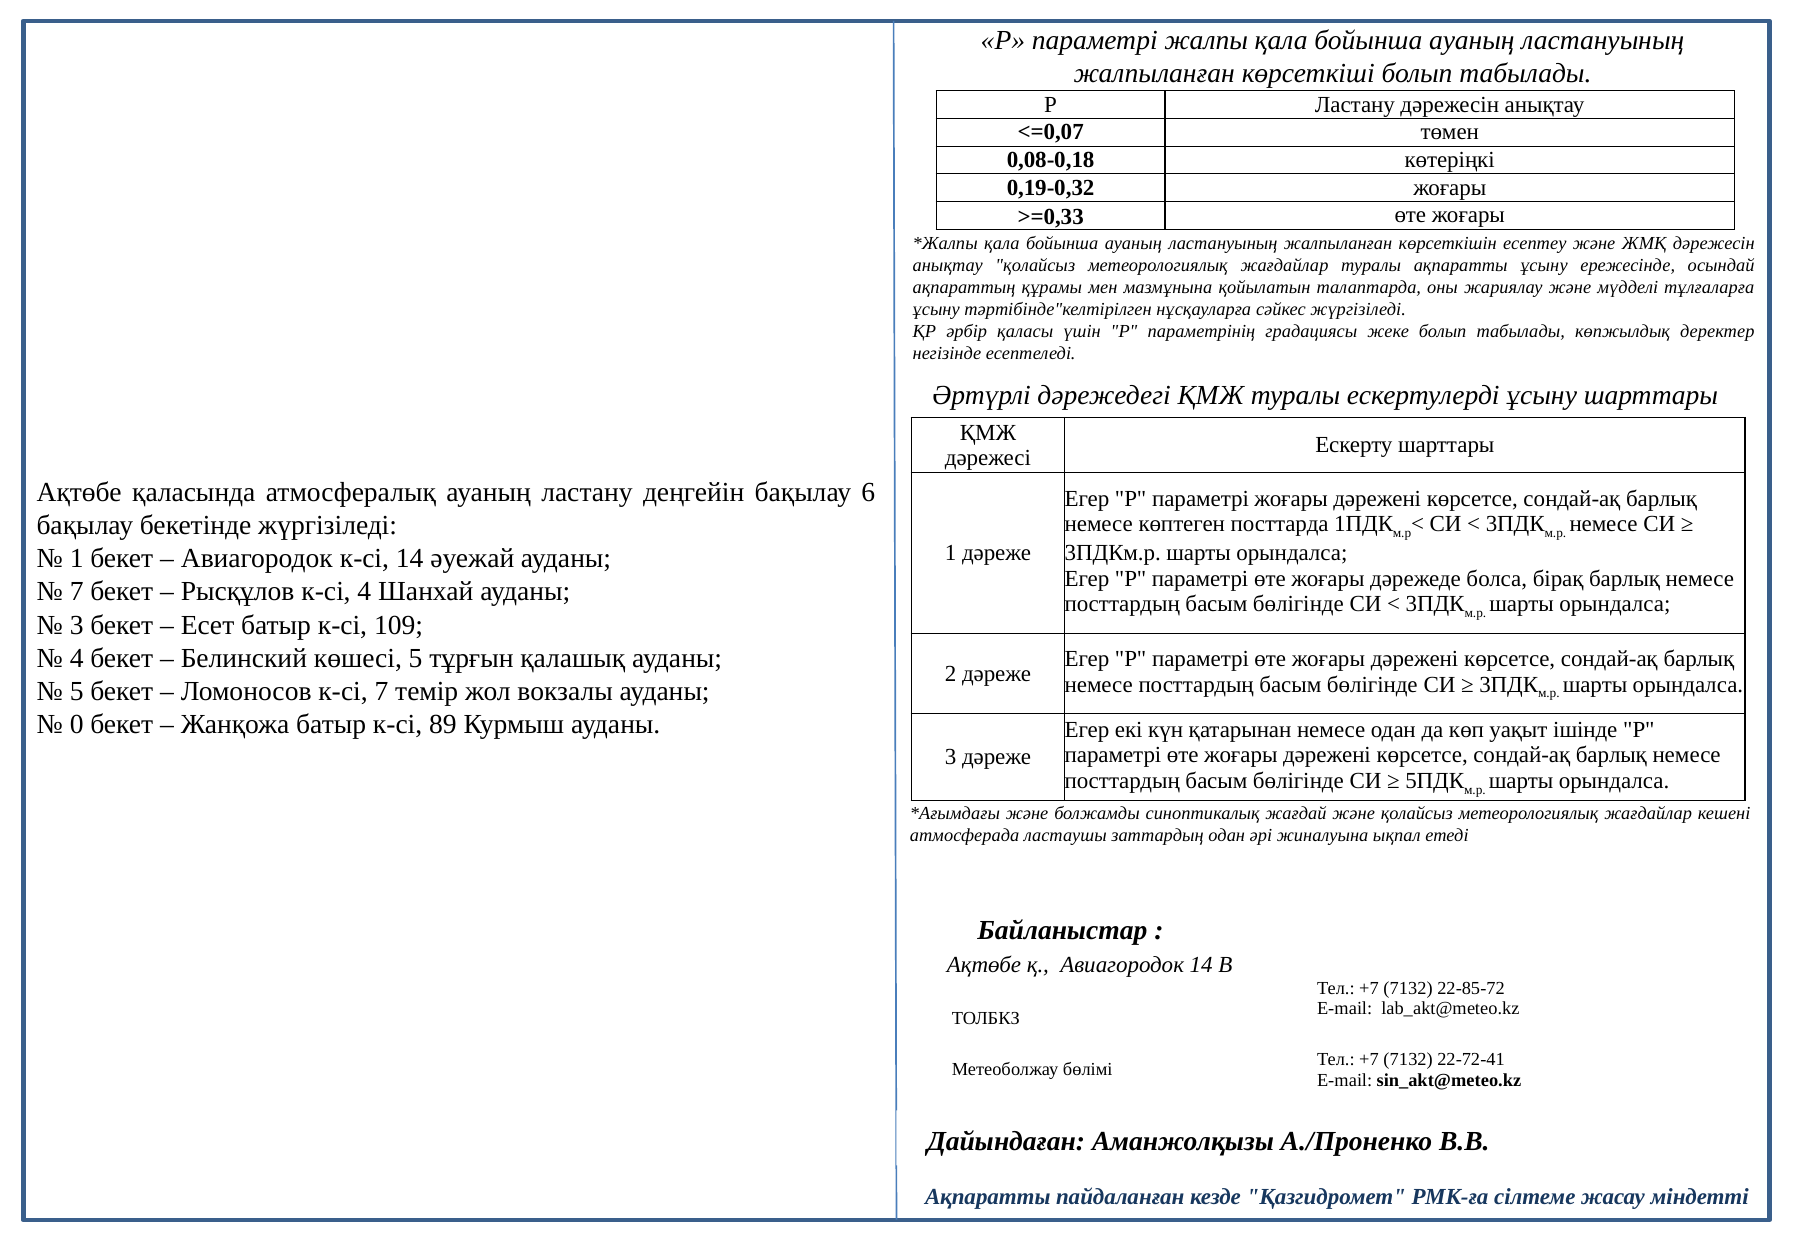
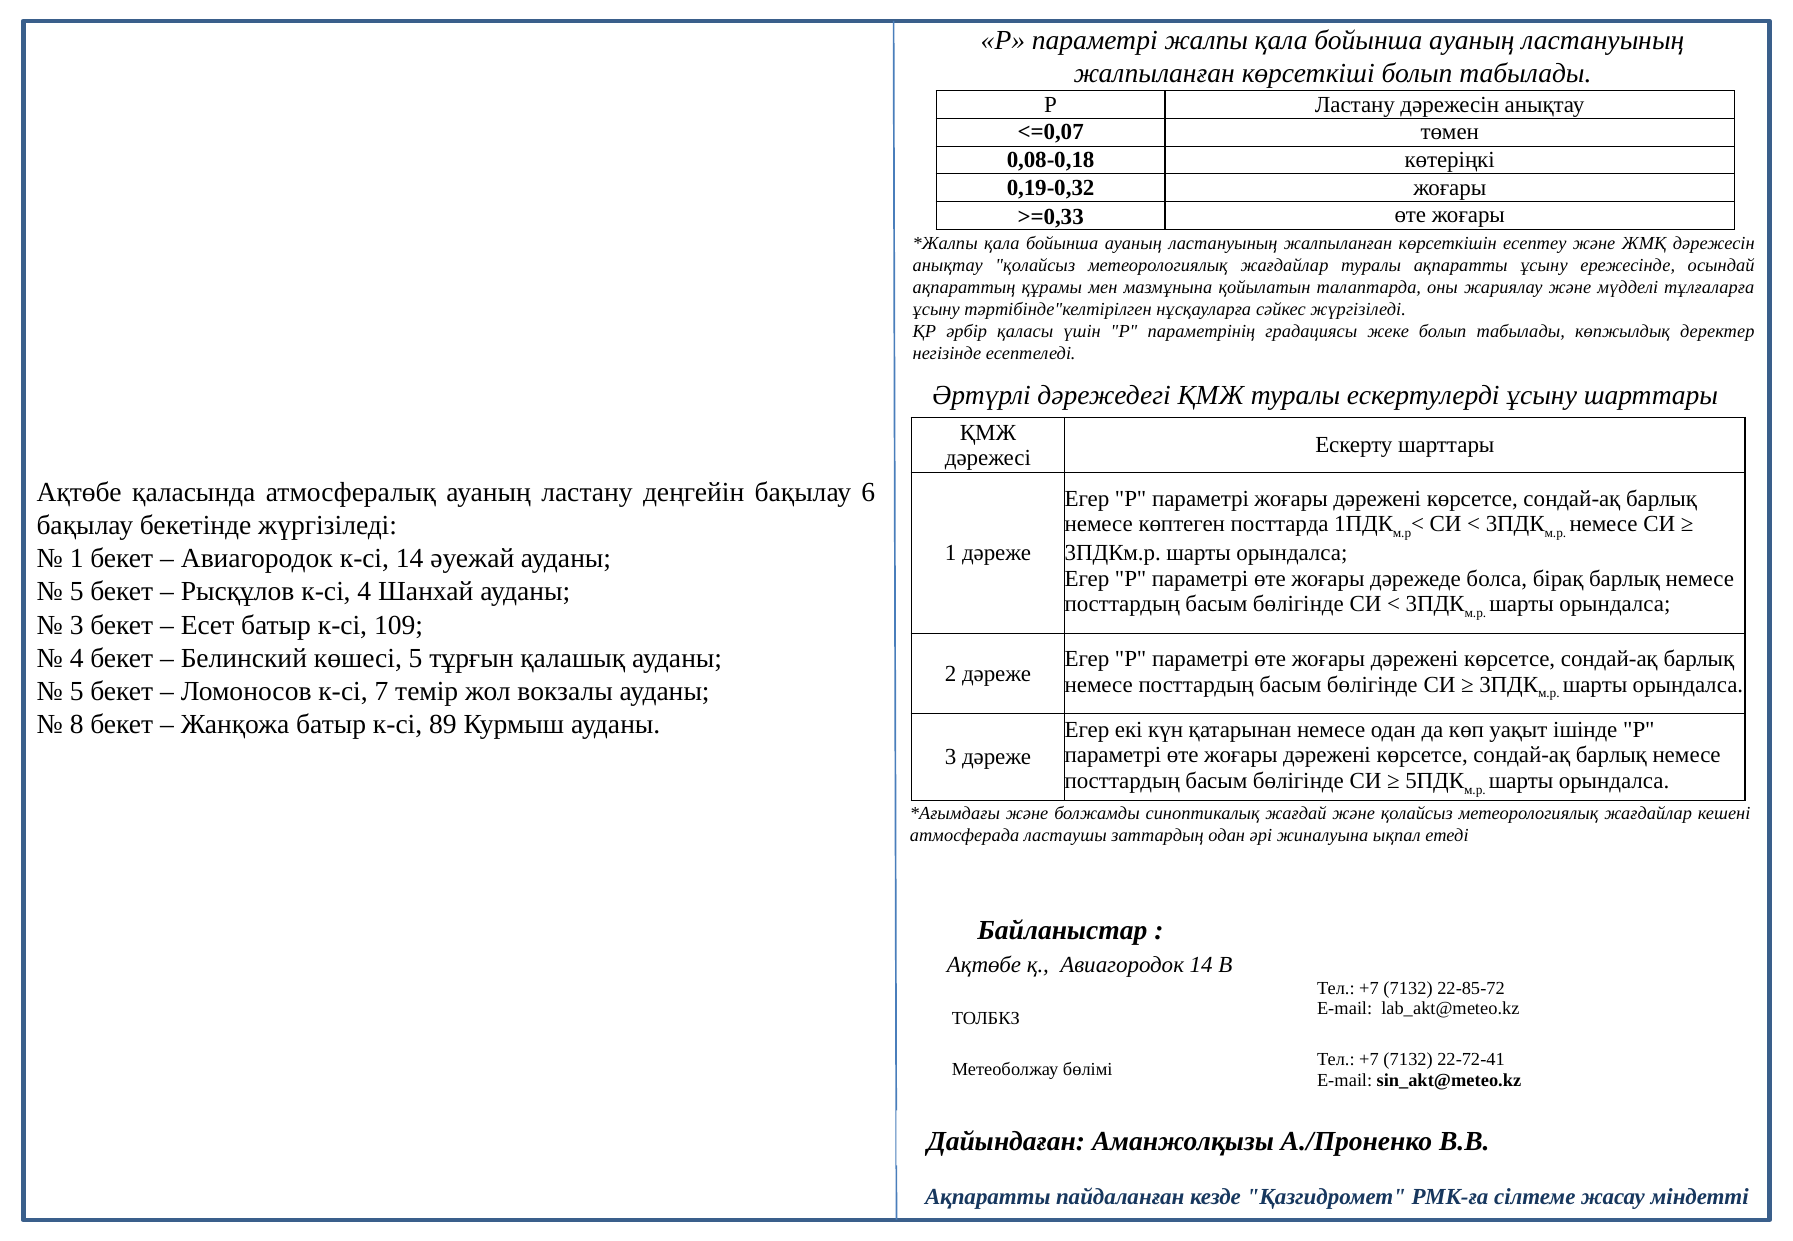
7 at (77, 592): 7 -> 5
0: 0 -> 8
